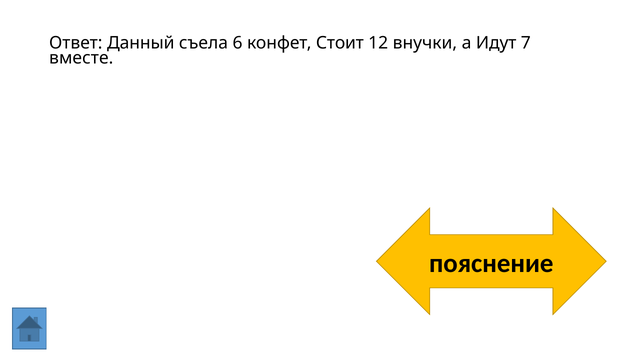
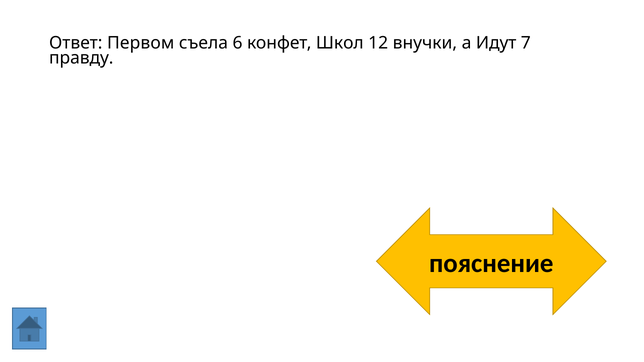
Данный: Данный -> Первом
Стоит: Стоит -> Школ
вместе: вместе -> правду
